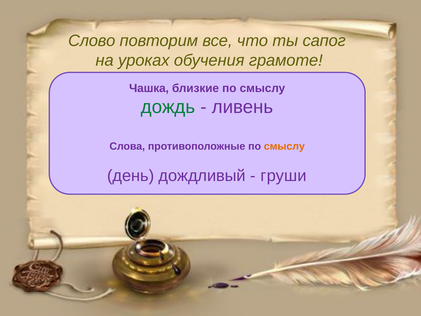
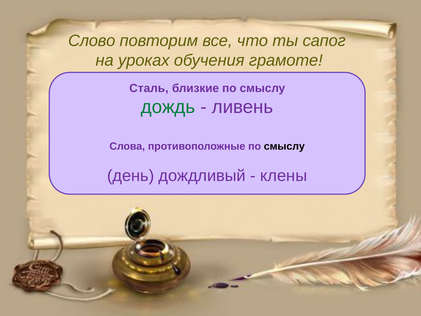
Чашка: Чашка -> Сталь
смыслу at (284, 146) colour: orange -> black
груши: груши -> клены
